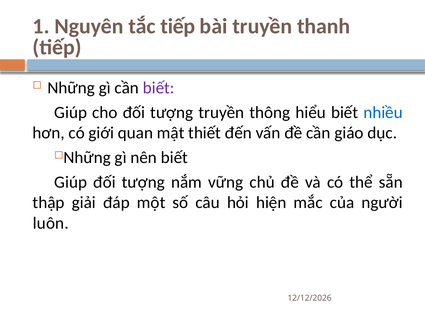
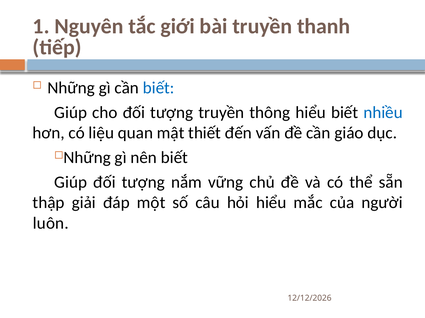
tắc tiếp: tiếp -> giới
biết at (159, 88) colour: purple -> blue
giới: giới -> liệu
hỏi hiện: hiện -> hiểu
